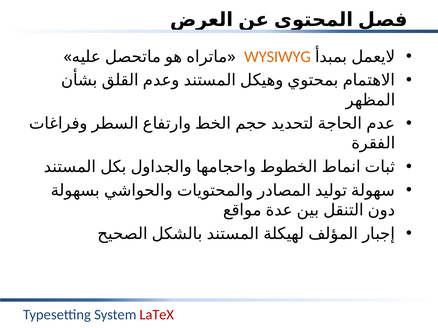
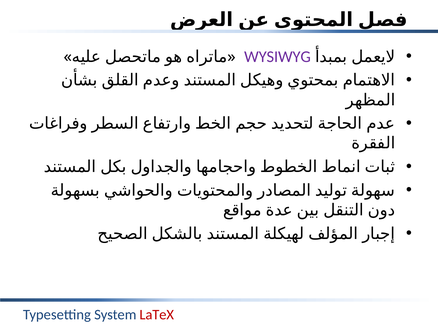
WYSIWYG colour: orange -> purple
